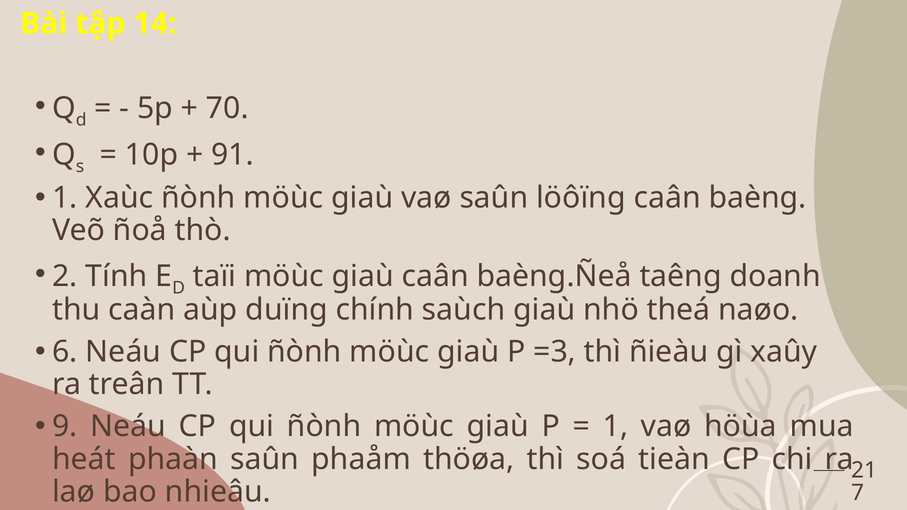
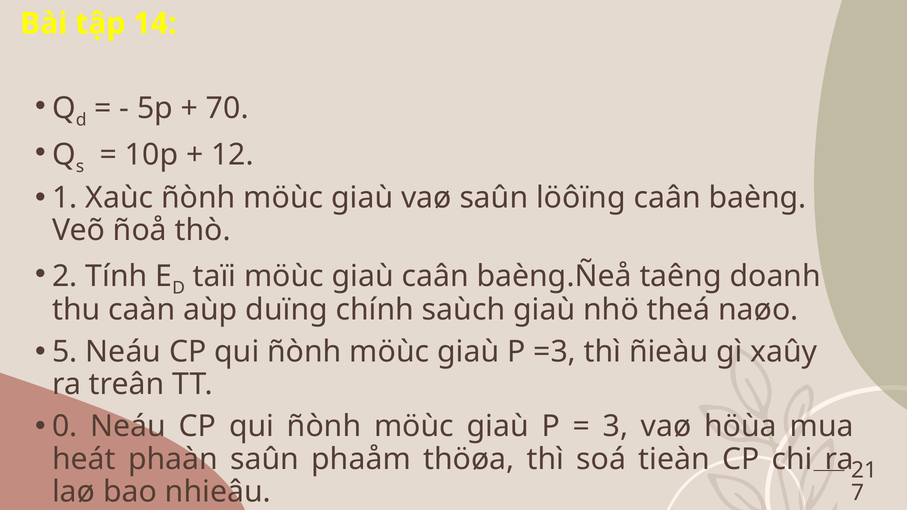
91: 91 -> 12
6 at (65, 352): 6 -> 5
9: 9 -> 0
1 at (615, 427): 1 -> 3
